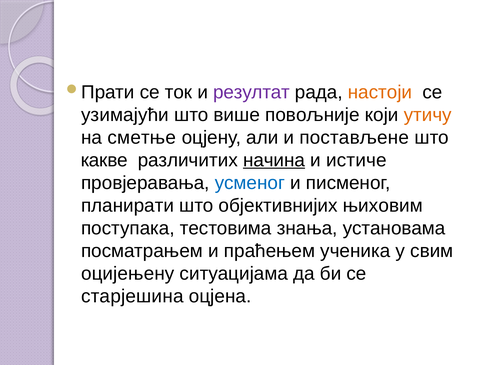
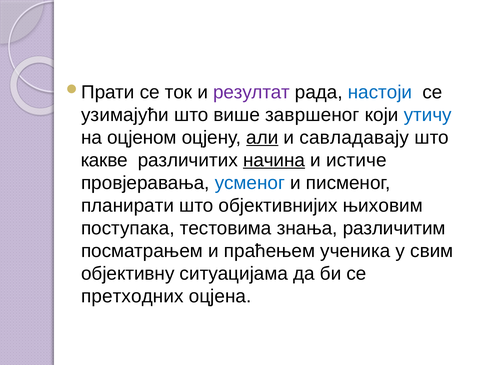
настоји colour: orange -> blue
повољније: повољније -> завршеног
утичу colour: orange -> blue
сметње: сметње -> оцјеном
али underline: none -> present
постављене: постављене -> савладавају
установама: установама -> различитим
оцијењену: оцијењену -> објективну
старјешина: старјешина -> претходних
